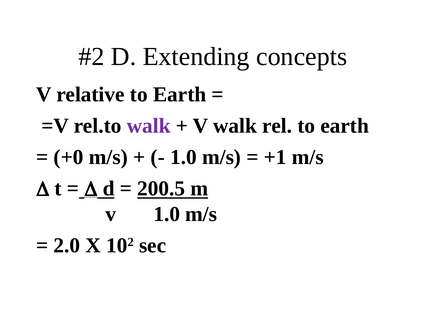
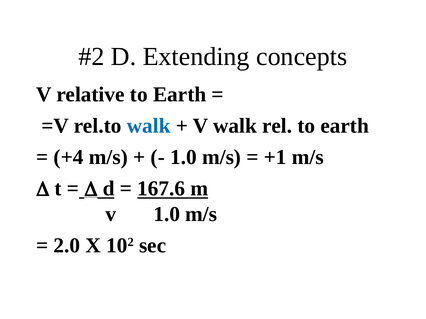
walk at (149, 126) colour: purple -> blue
+0: +0 -> +4
200.5: 200.5 -> 167.6
